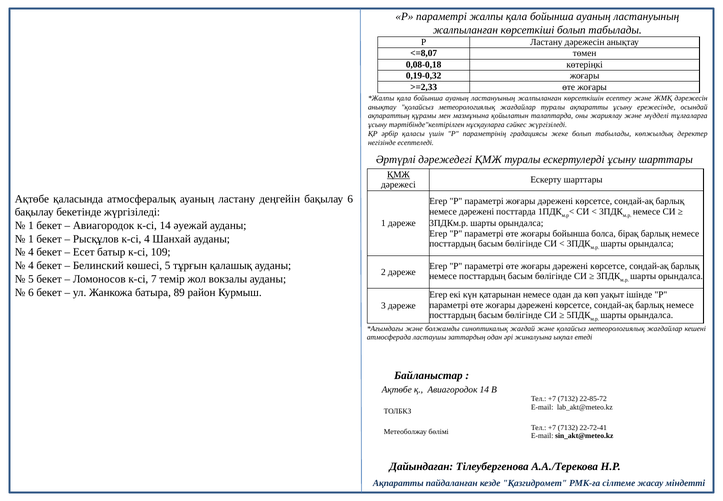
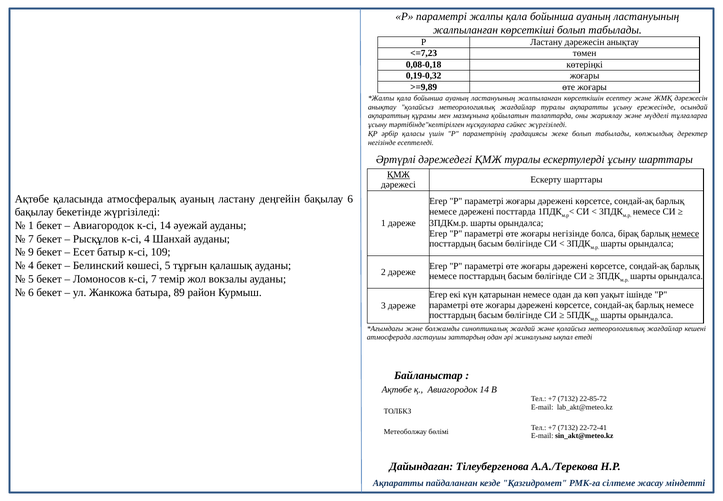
<=8,07: <=8,07 -> <=7,23
>=2,33: >=2,33 -> >=9,89
жоғары бойынша: бойынша -> негізінде
немесе at (685, 233) underline: none -> present
1 at (31, 239): 1 -> 7
4 at (31, 252): 4 -> 9
